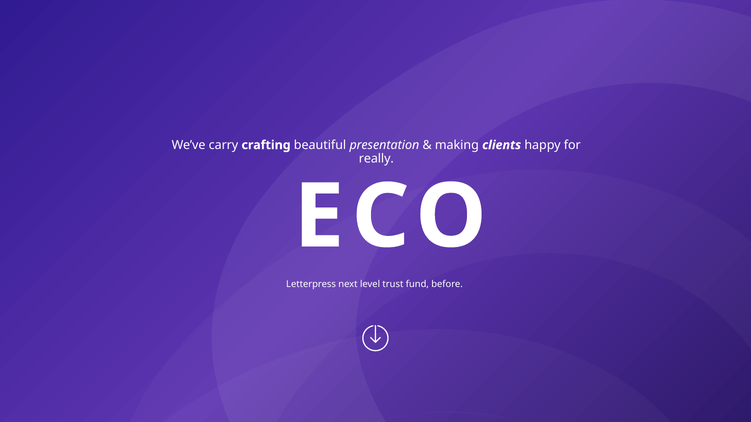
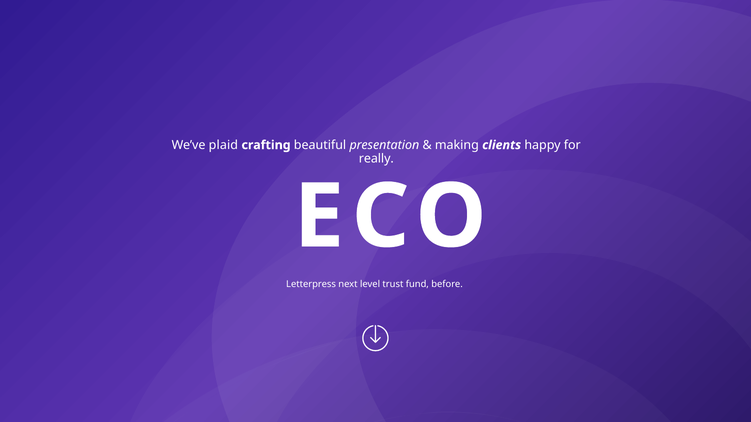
carry: carry -> plaid
